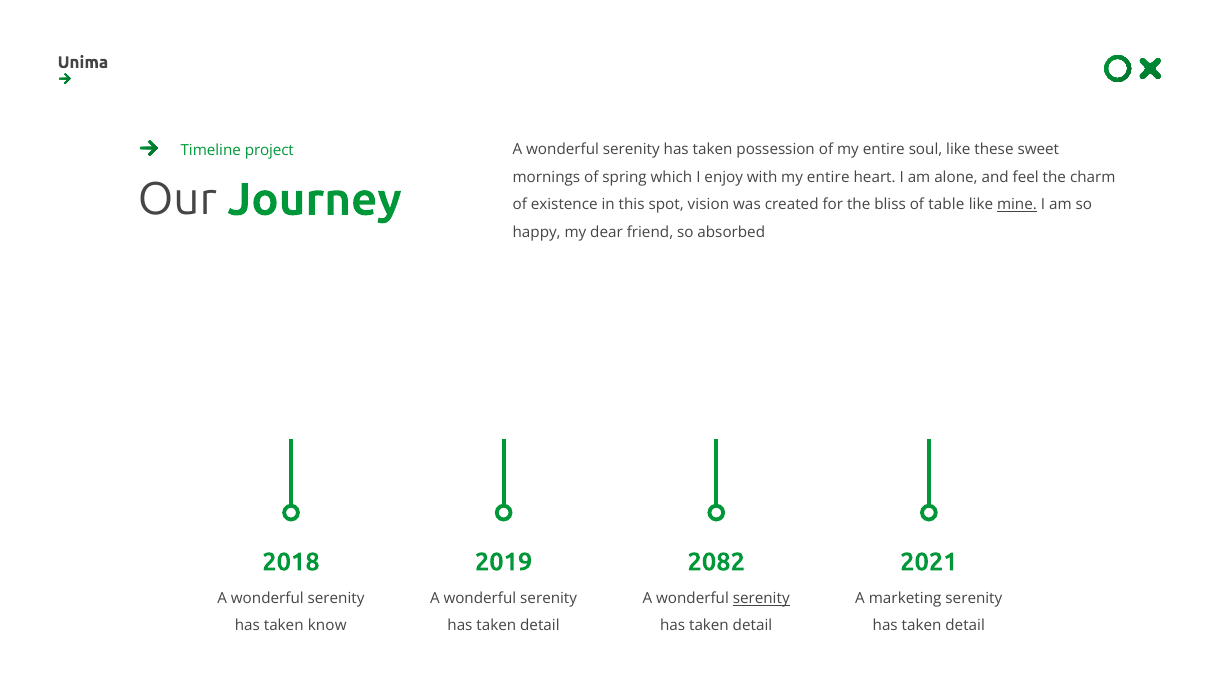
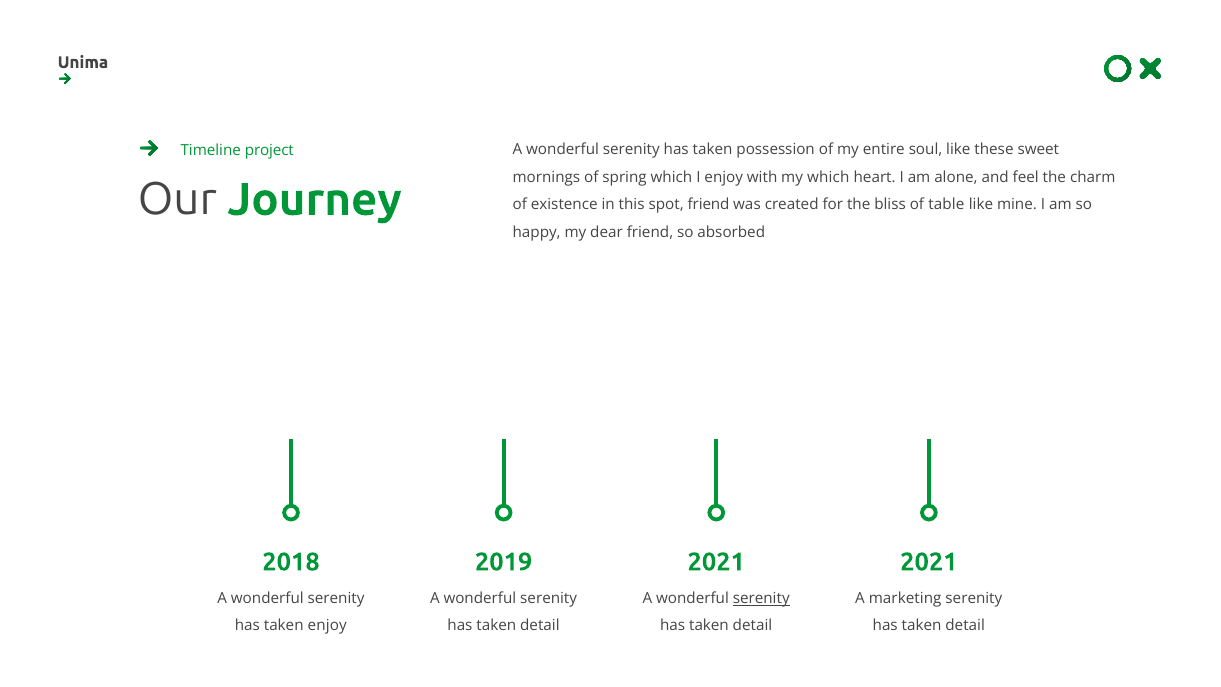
with my entire: entire -> which
spot vision: vision -> friend
mine underline: present -> none
2082 at (716, 562): 2082 -> 2021
taken know: know -> enjoy
